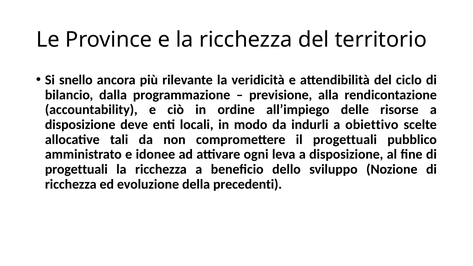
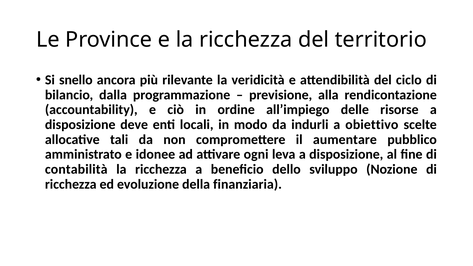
il progettuali: progettuali -> aumentare
progettuali at (76, 169): progettuali -> contabilità
precedenti: precedenti -> finanziaria
